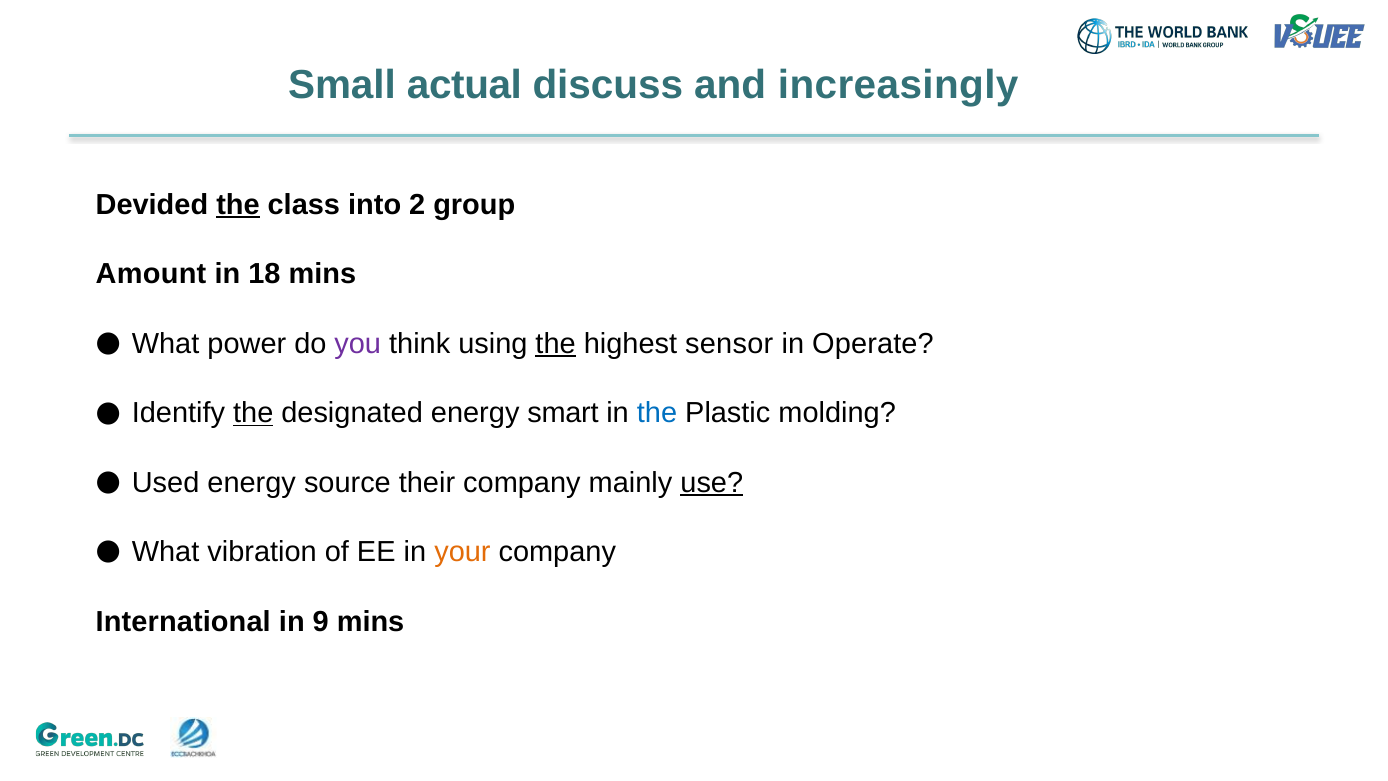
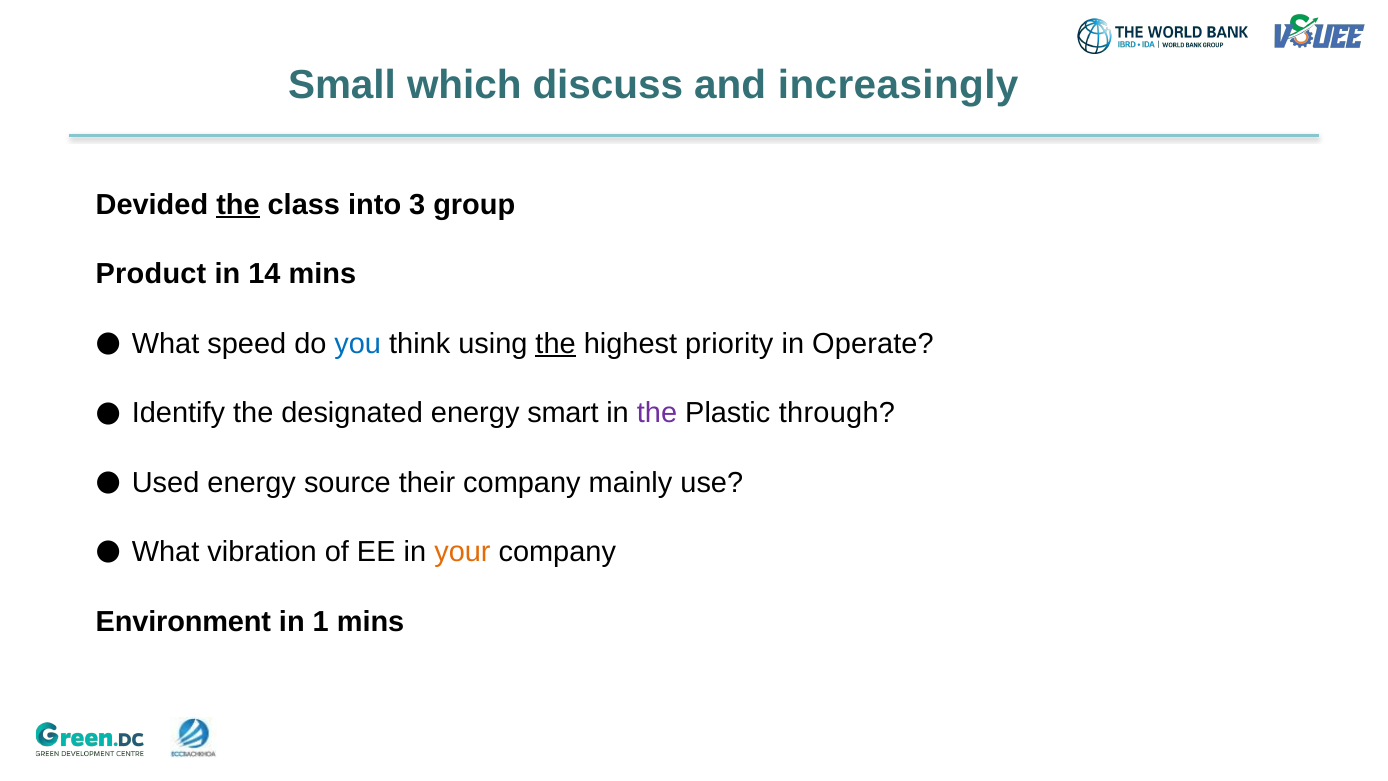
actual: actual -> which
2: 2 -> 3
Amount: Amount -> Product
18: 18 -> 14
power: power -> speed
you colour: purple -> blue
sensor: sensor -> priority
the at (253, 413) underline: present -> none
the at (657, 413) colour: blue -> purple
molding: molding -> through
use underline: present -> none
International: International -> Environment
9: 9 -> 1
